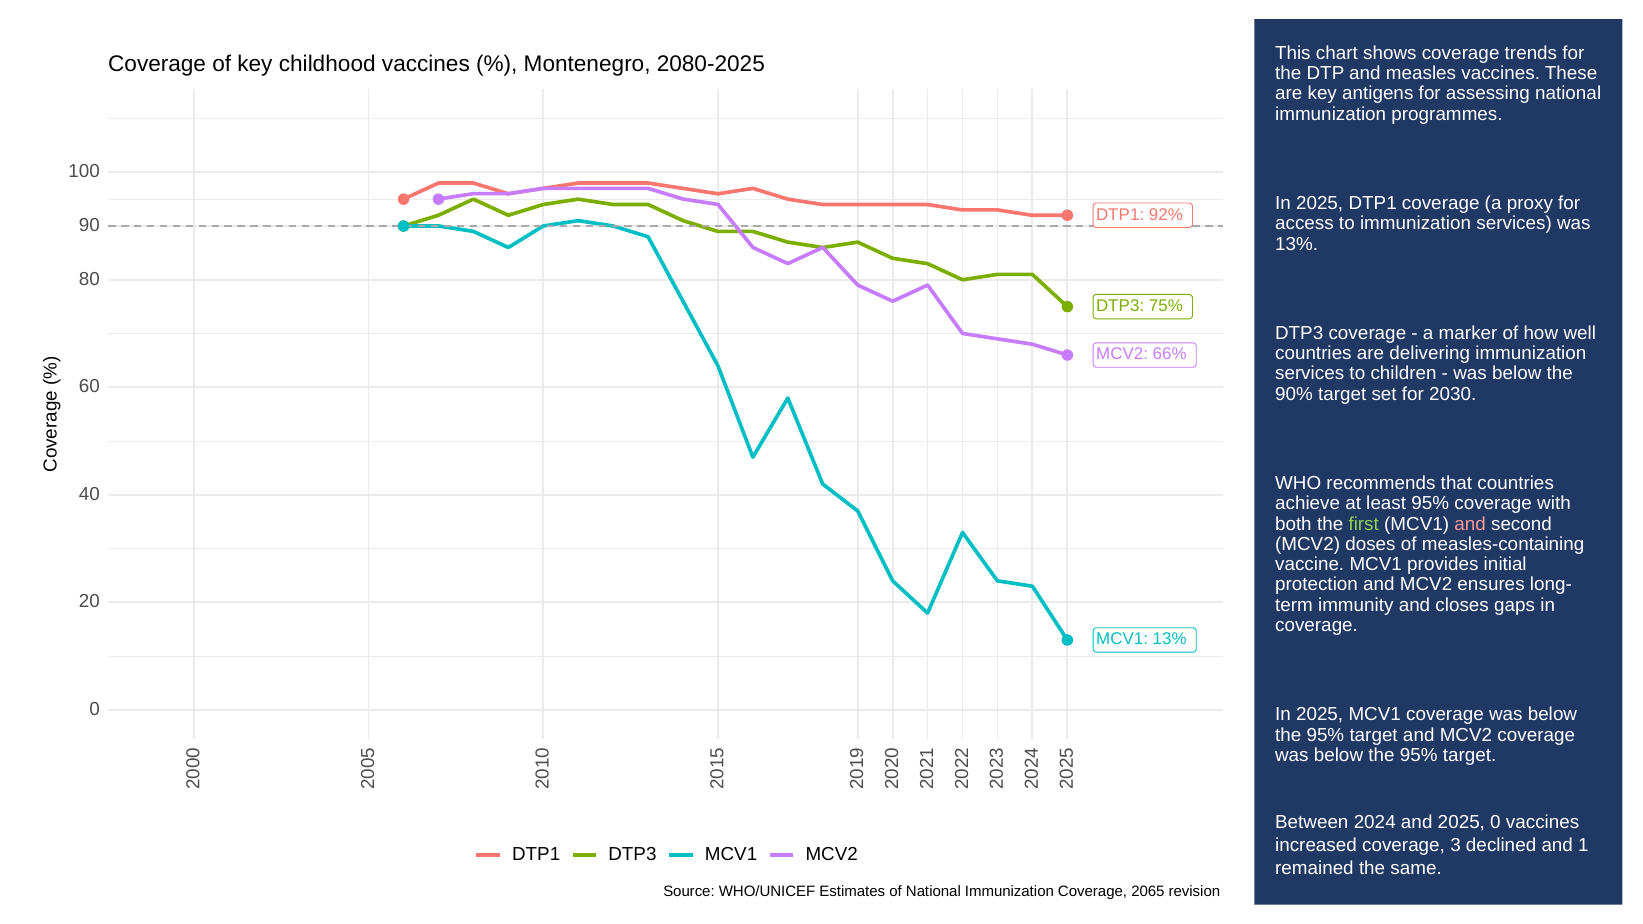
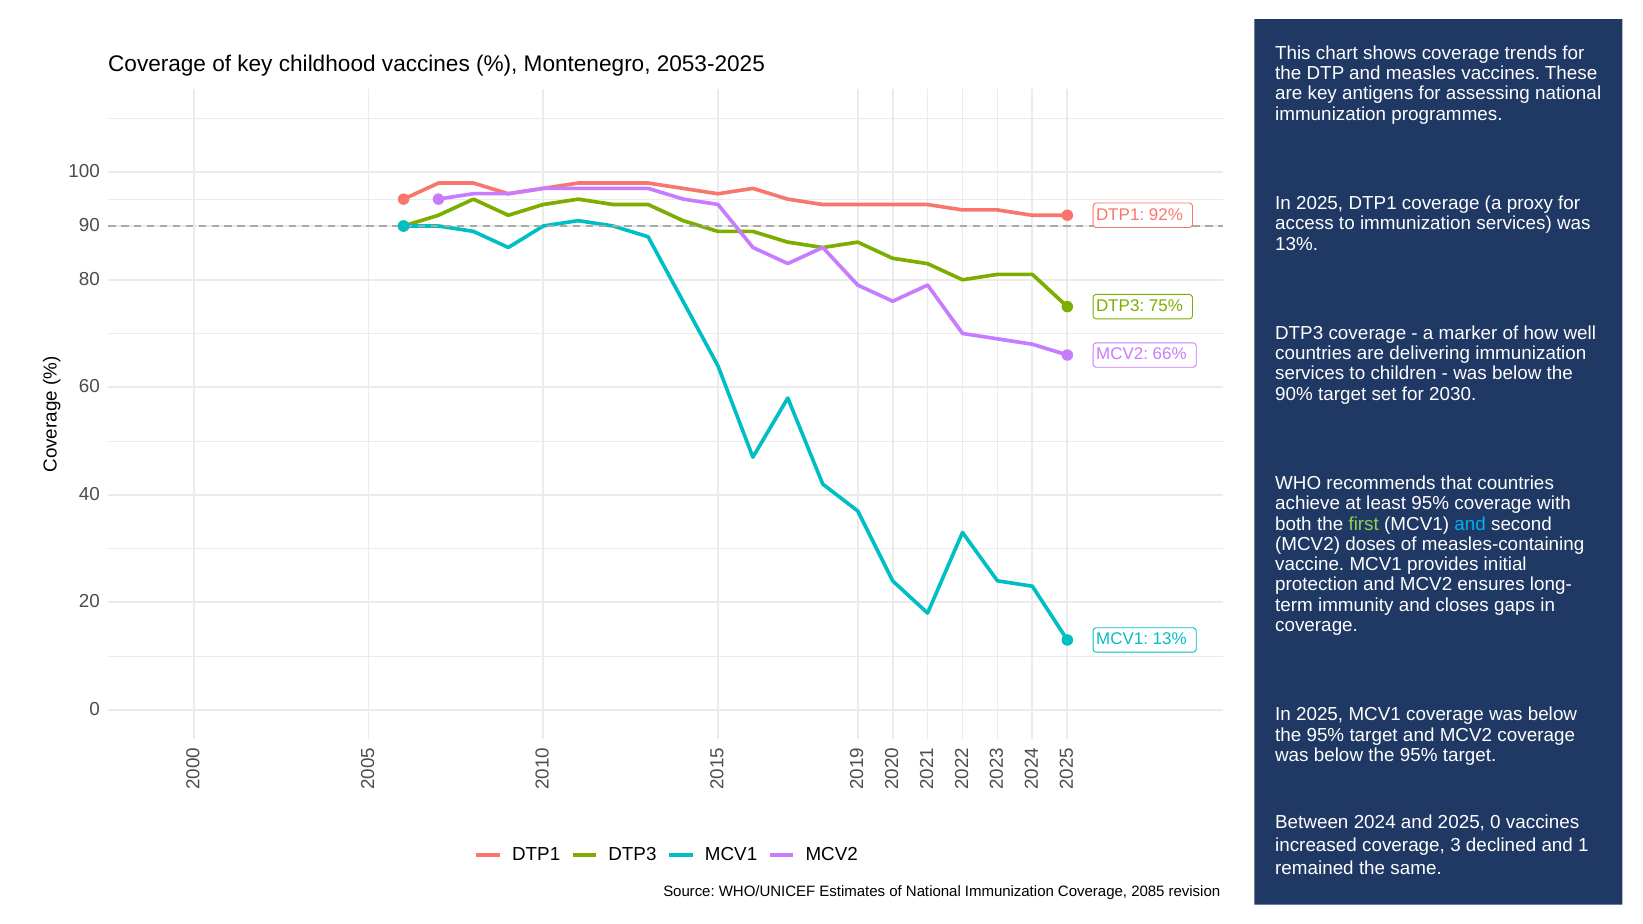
2080-2025: 2080-2025 -> 2053-2025
and at (1470, 524) colour: pink -> light blue
2065: 2065 -> 2085
